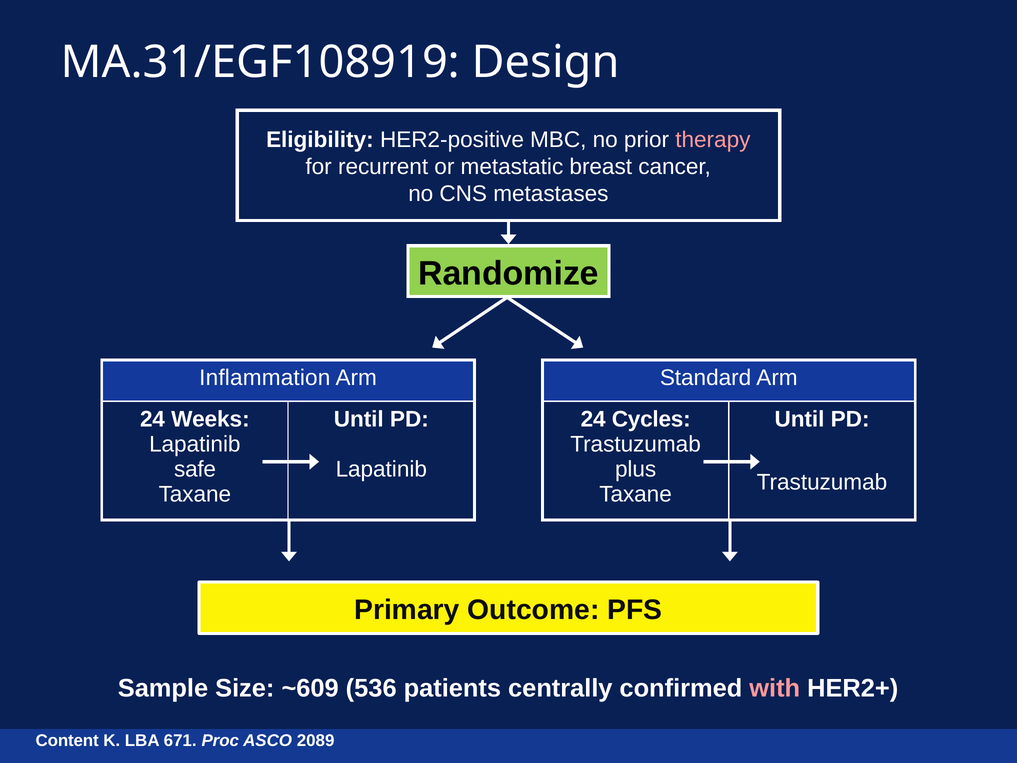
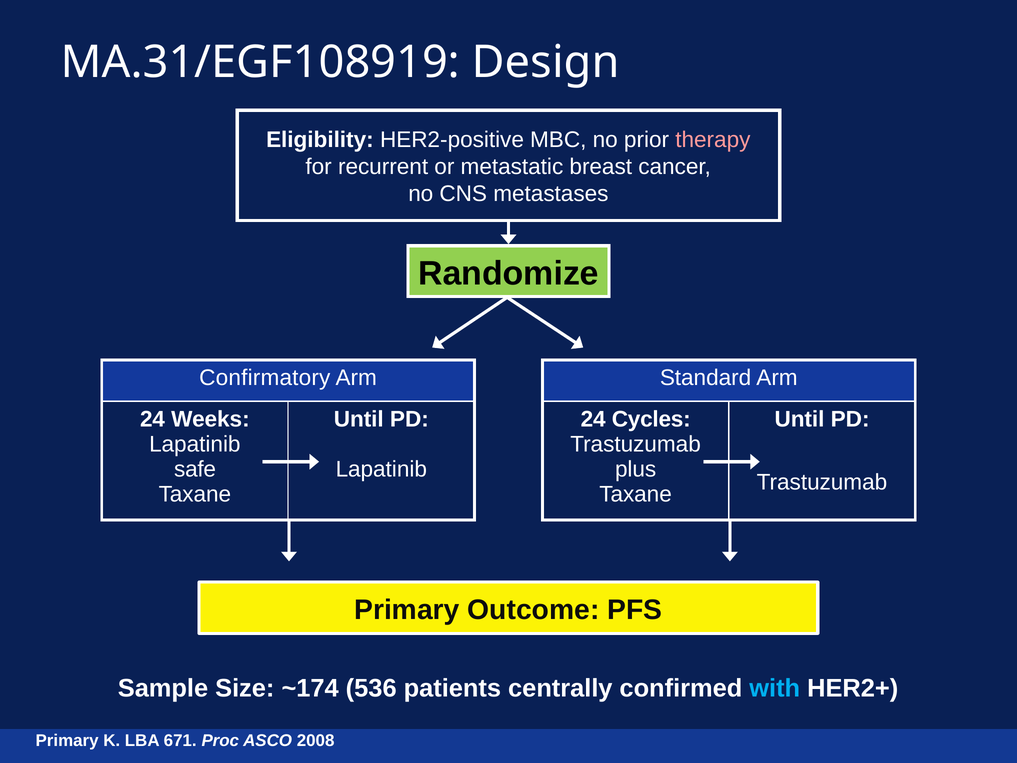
Inflammation: Inflammation -> Confirmatory
~609: ~609 -> ~174
with colour: pink -> light blue
Content at (67, 740): Content -> Primary
2089: 2089 -> 2008
